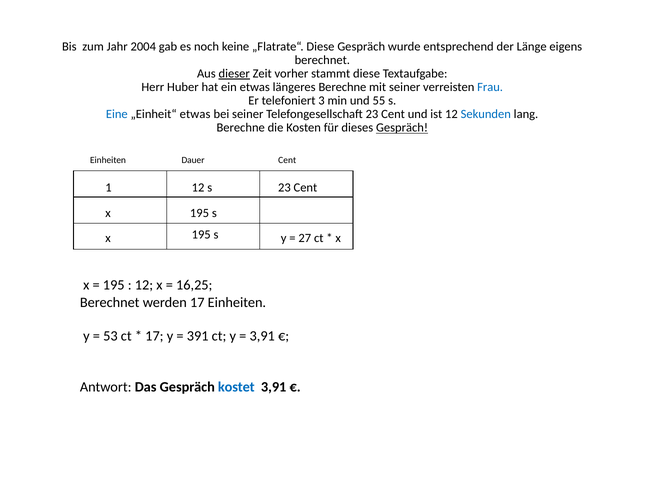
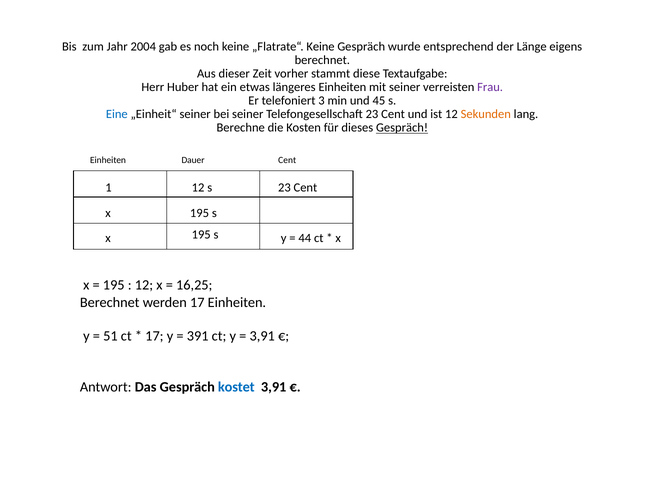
„Flatrate“ Diese: Diese -> Keine
dieser underline: present -> none
längeres Berechne: Berechne -> Einheiten
Frau colour: blue -> purple
55: 55 -> 45
„Einheit“ etwas: etwas -> seiner
Sekunden colour: blue -> orange
27: 27 -> 44
53: 53 -> 51
